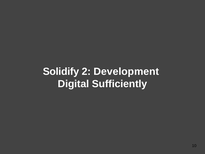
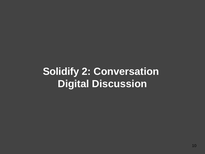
Development: Development -> Conversation
Sufficiently: Sufficiently -> Discussion
